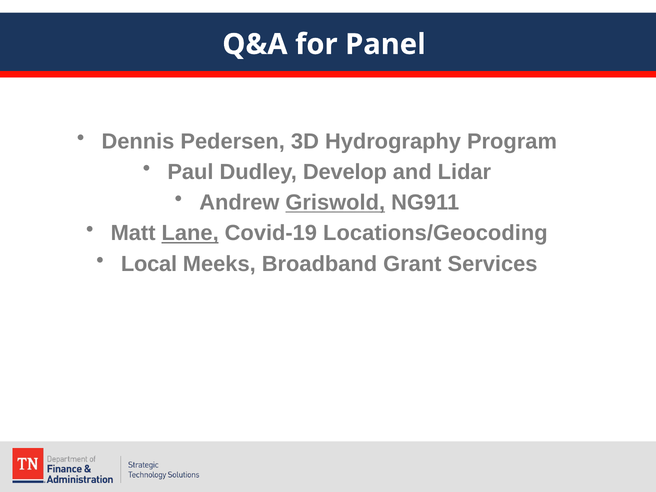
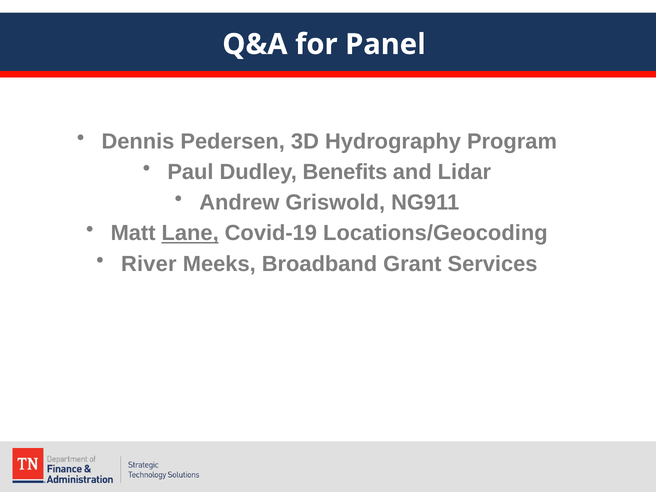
Develop: Develop -> Benefits
Griswold underline: present -> none
Local: Local -> River
